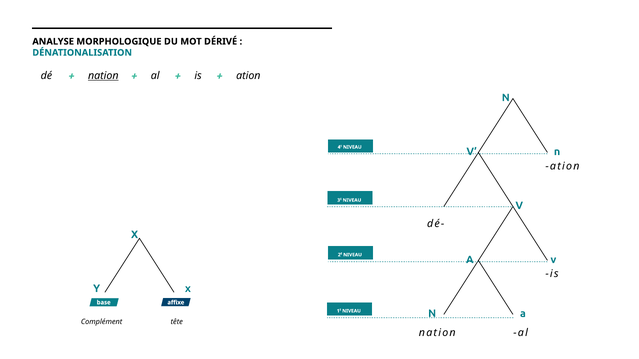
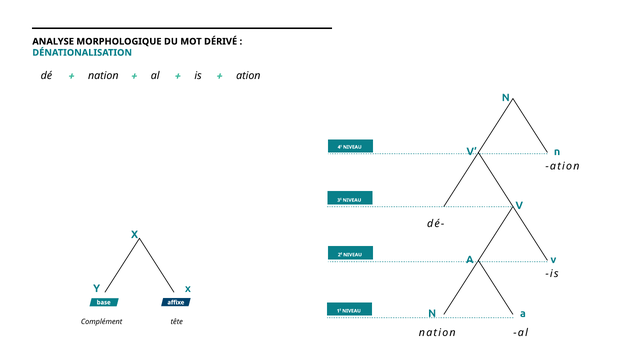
nation at (103, 76) underline: present -> none
